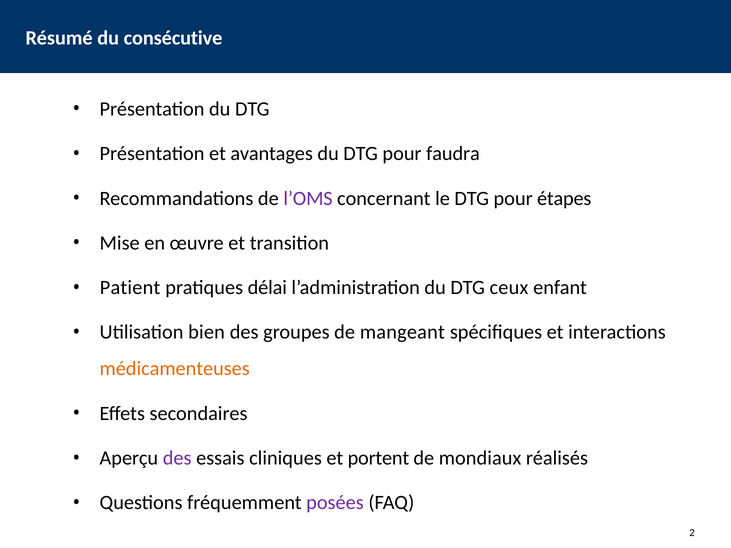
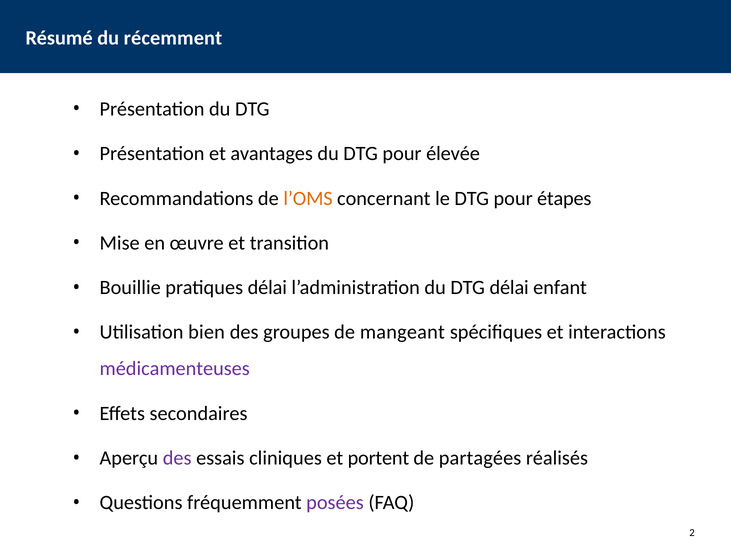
consécutive: consécutive -> récemment
faudra: faudra -> élevée
l’OMS colour: purple -> orange
Patient: Patient -> Bouillie
DTG ceux: ceux -> délai
médicamenteuses colour: orange -> purple
mondiaux: mondiaux -> partagées
